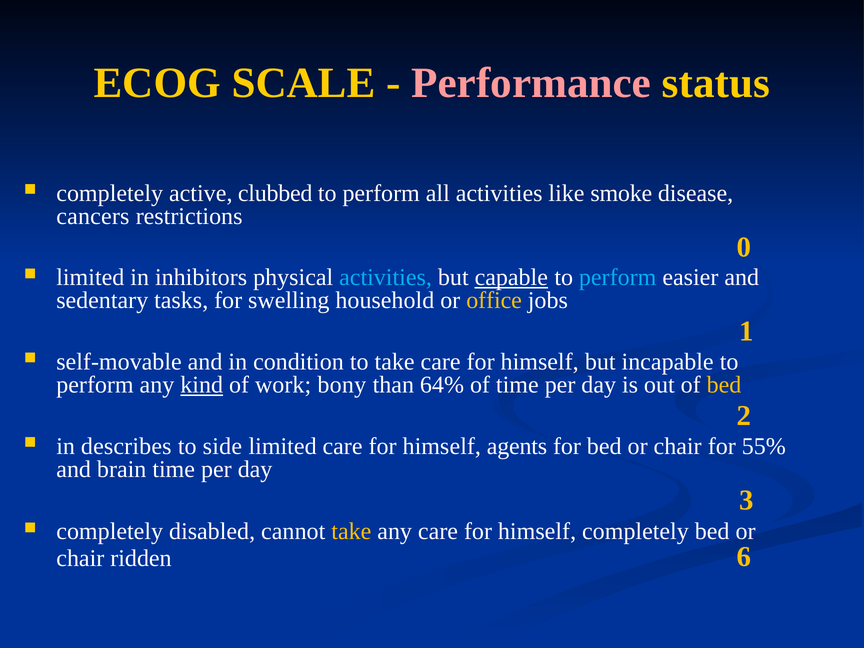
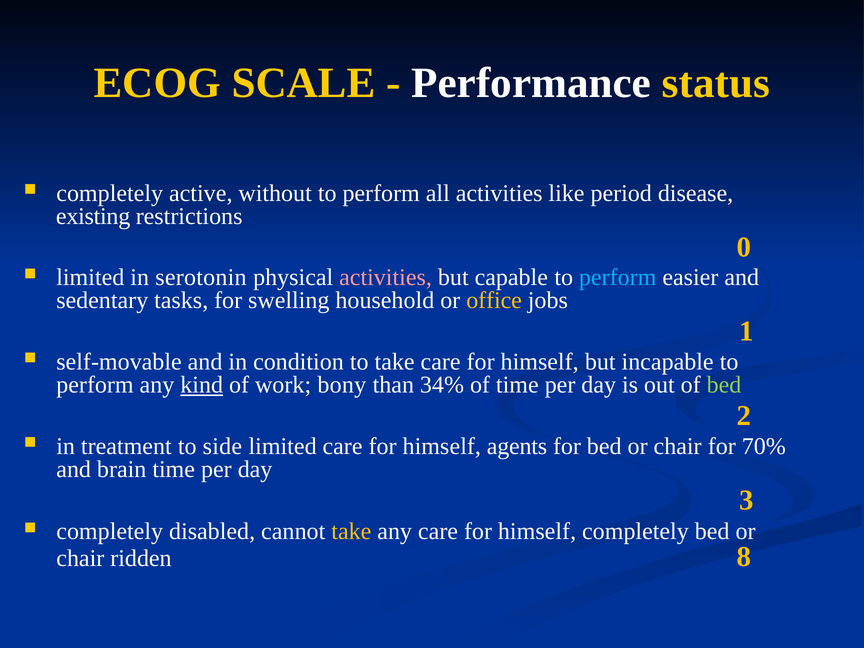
Performance colour: pink -> white
clubbed: clubbed -> without
smoke: smoke -> period
cancers: cancers -> existing
inhibitors: inhibitors -> serotonin
activities at (386, 277) colour: light blue -> pink
capable underline: present -> none
64%: 64% -> 34%
bed at (724, 385) colour: yellow -> light green
describes: describes -> treatment
55%: 55% -> 70%
6: 6 -> 8
